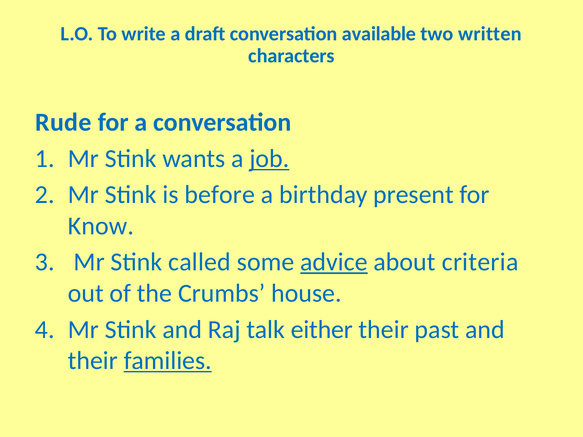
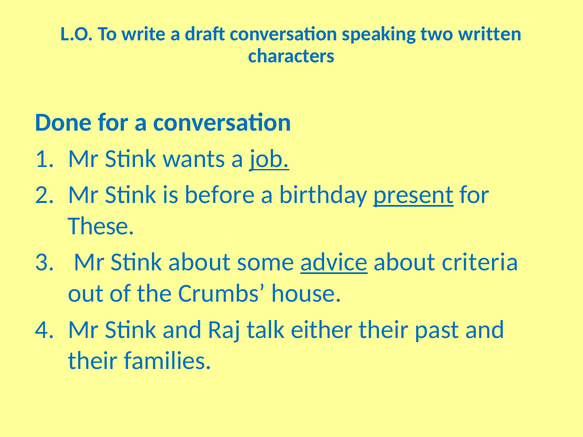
available: available -> speaking
Rude: Rude -> Done
present underline: none -> present
Know: Know -> These
Stink called: called -> about
families underline: present -> none
